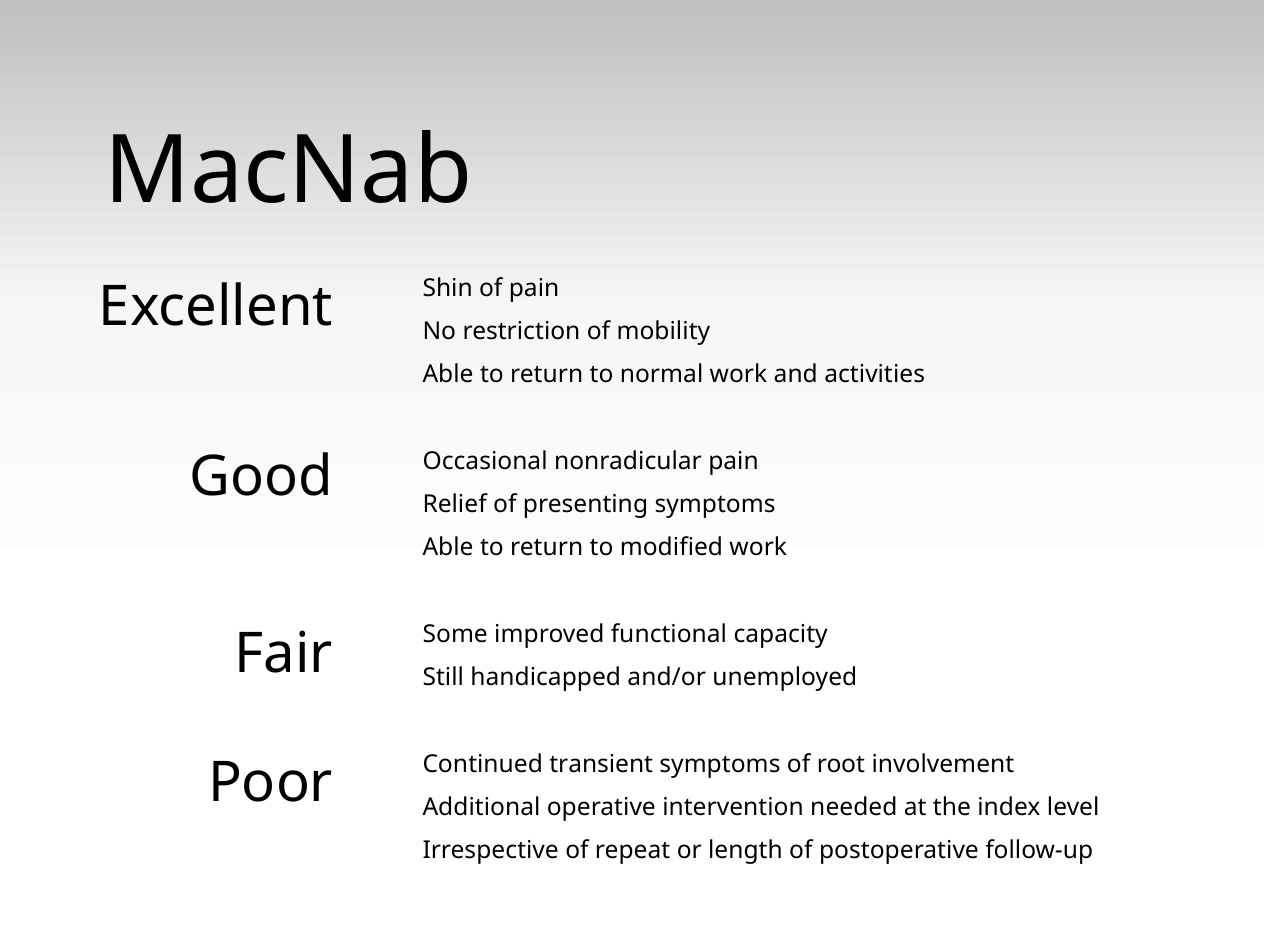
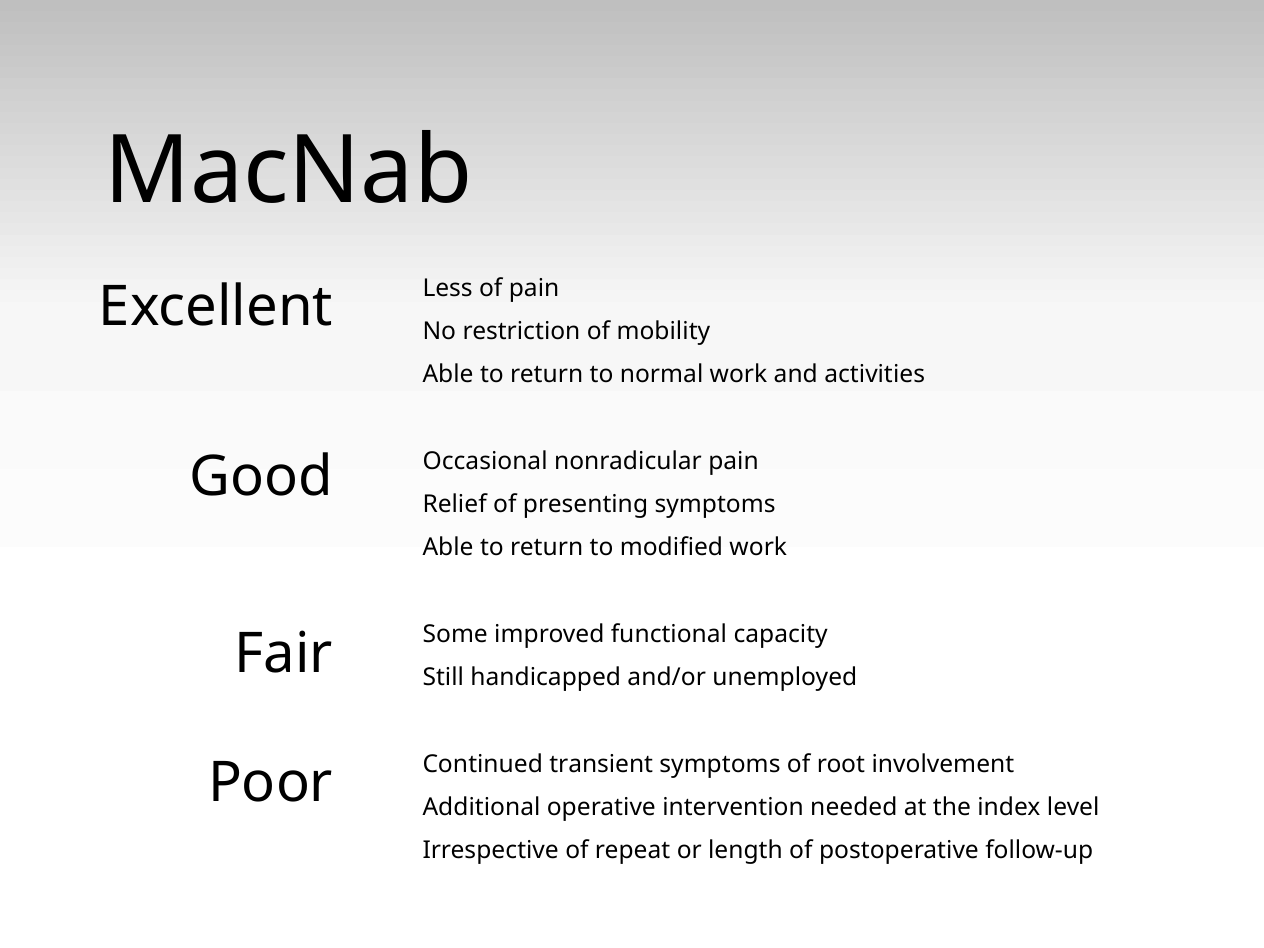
Shin: Shin -> Less
